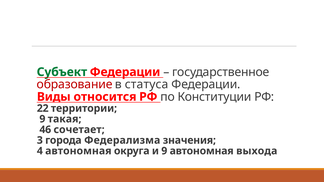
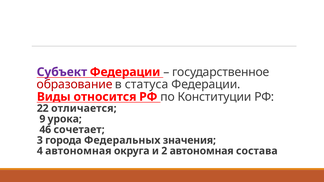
Субъект colour: green -> purple
территории: территории -> отличается
такая: такая -> урока
Федерализма: Федерализма -> Федеральных
и 9: 9 -> 2
выхода: выхода -> состава
